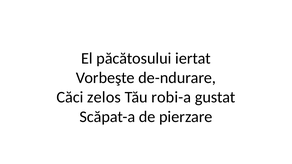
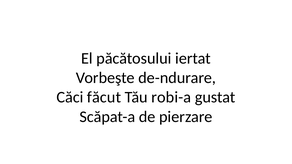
zelos: zelos -> făcut
